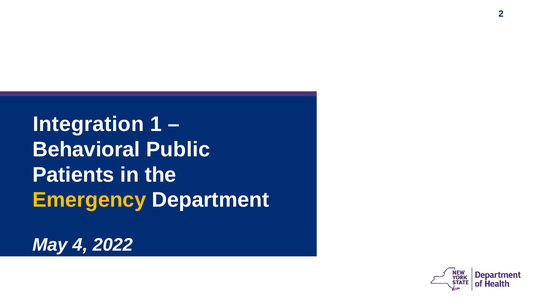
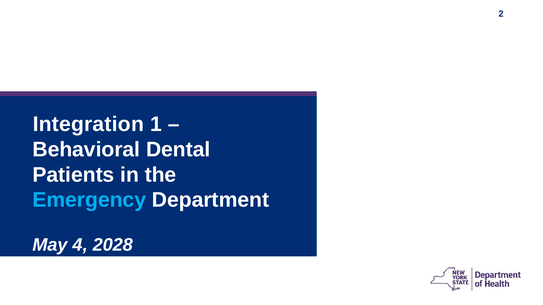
Public: Public -> Dental
Emergency colour: yellow -> light blue
2022: 2022 -> 2028
